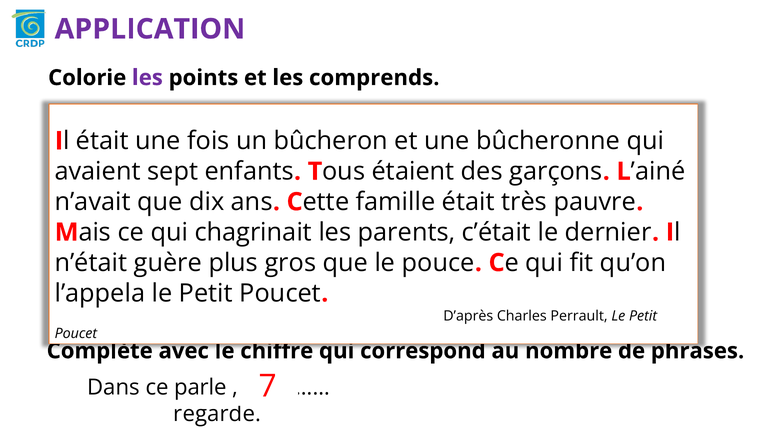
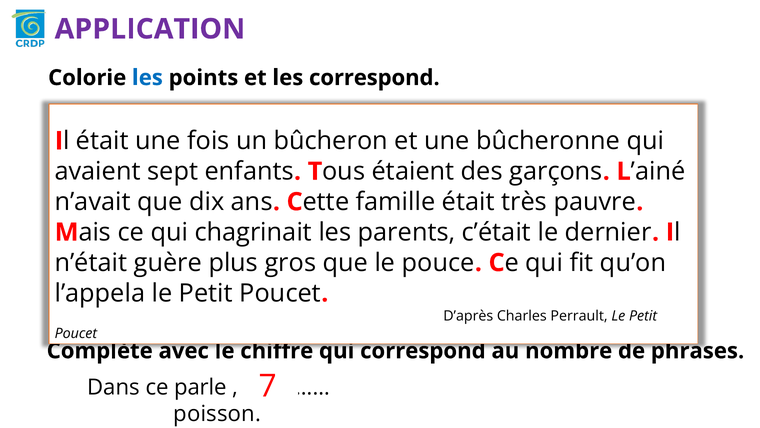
les at (147, 78) colour: purple -> blue
les comprends: comprends -> correspond
regarde: regarde -> poisson
